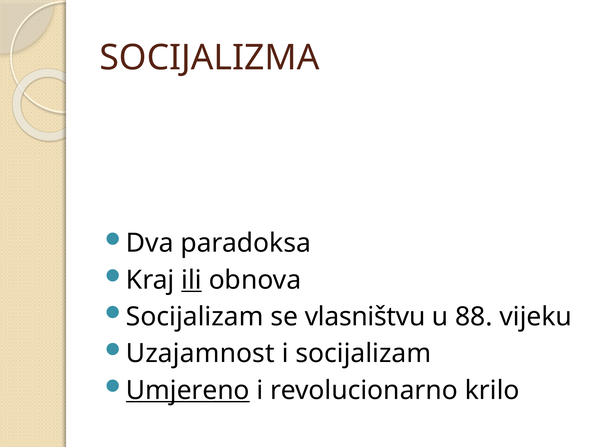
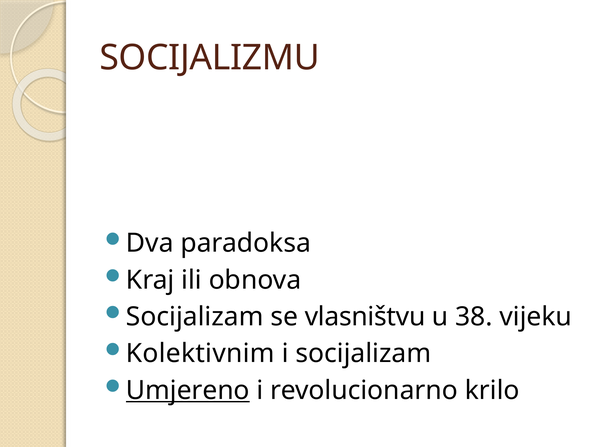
SOCIJALIZMA: SOCIJALIZMA -> SOCIJALIZMU
ili underline: present -> none
88: 88 -> 38
Uzajamnost: Uzajamnost -> Kolektivnim
